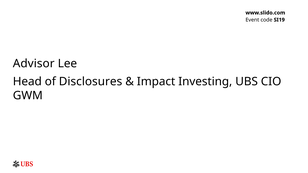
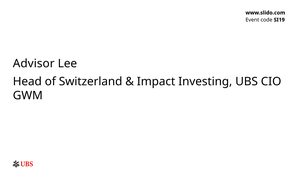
Disclosures: Disclosures -> Switzerland
